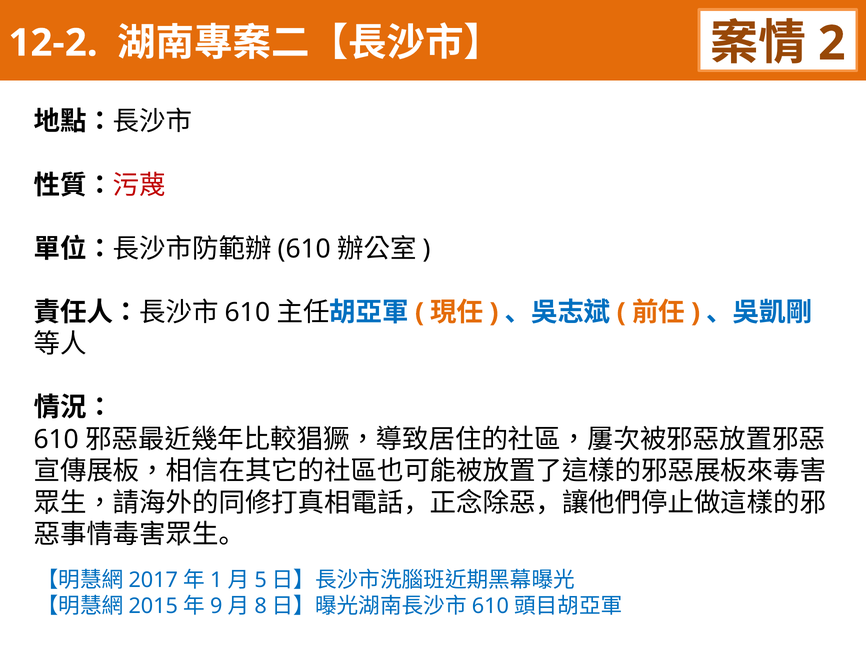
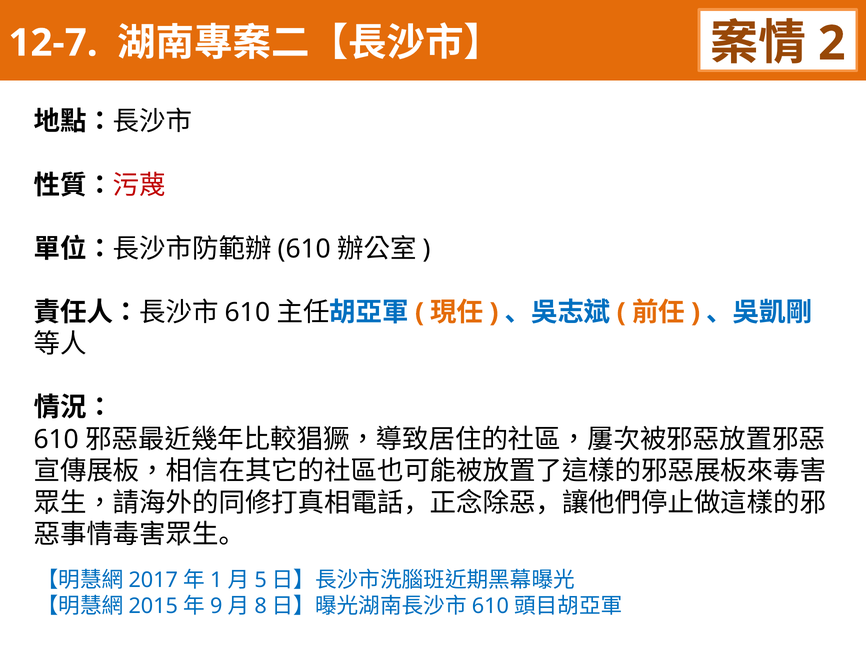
12-2: 12-2 -> 12-7
